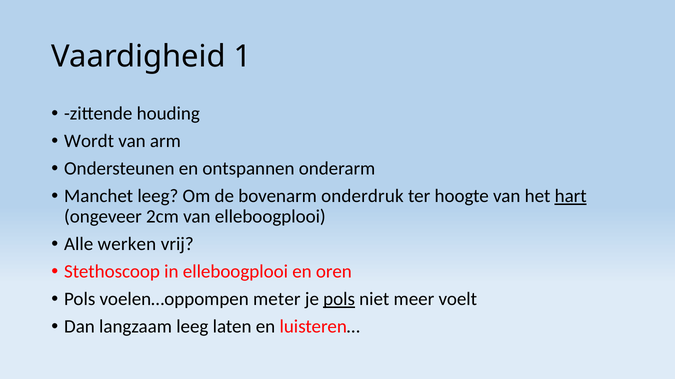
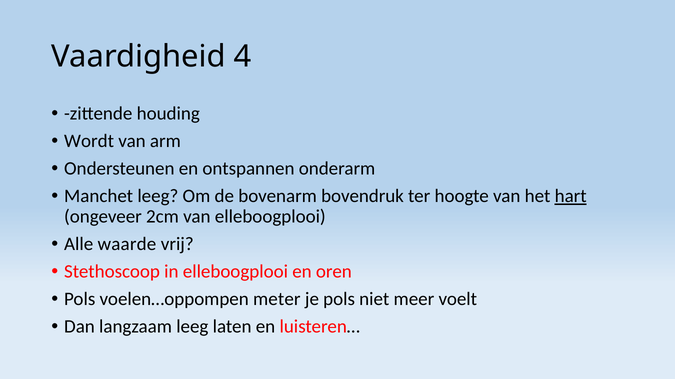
1: 1 -> 4
onderdruk: onderdruk -> bovendruk
werken: werken -> waarde
pols at (339, 300) underline: present -> none
